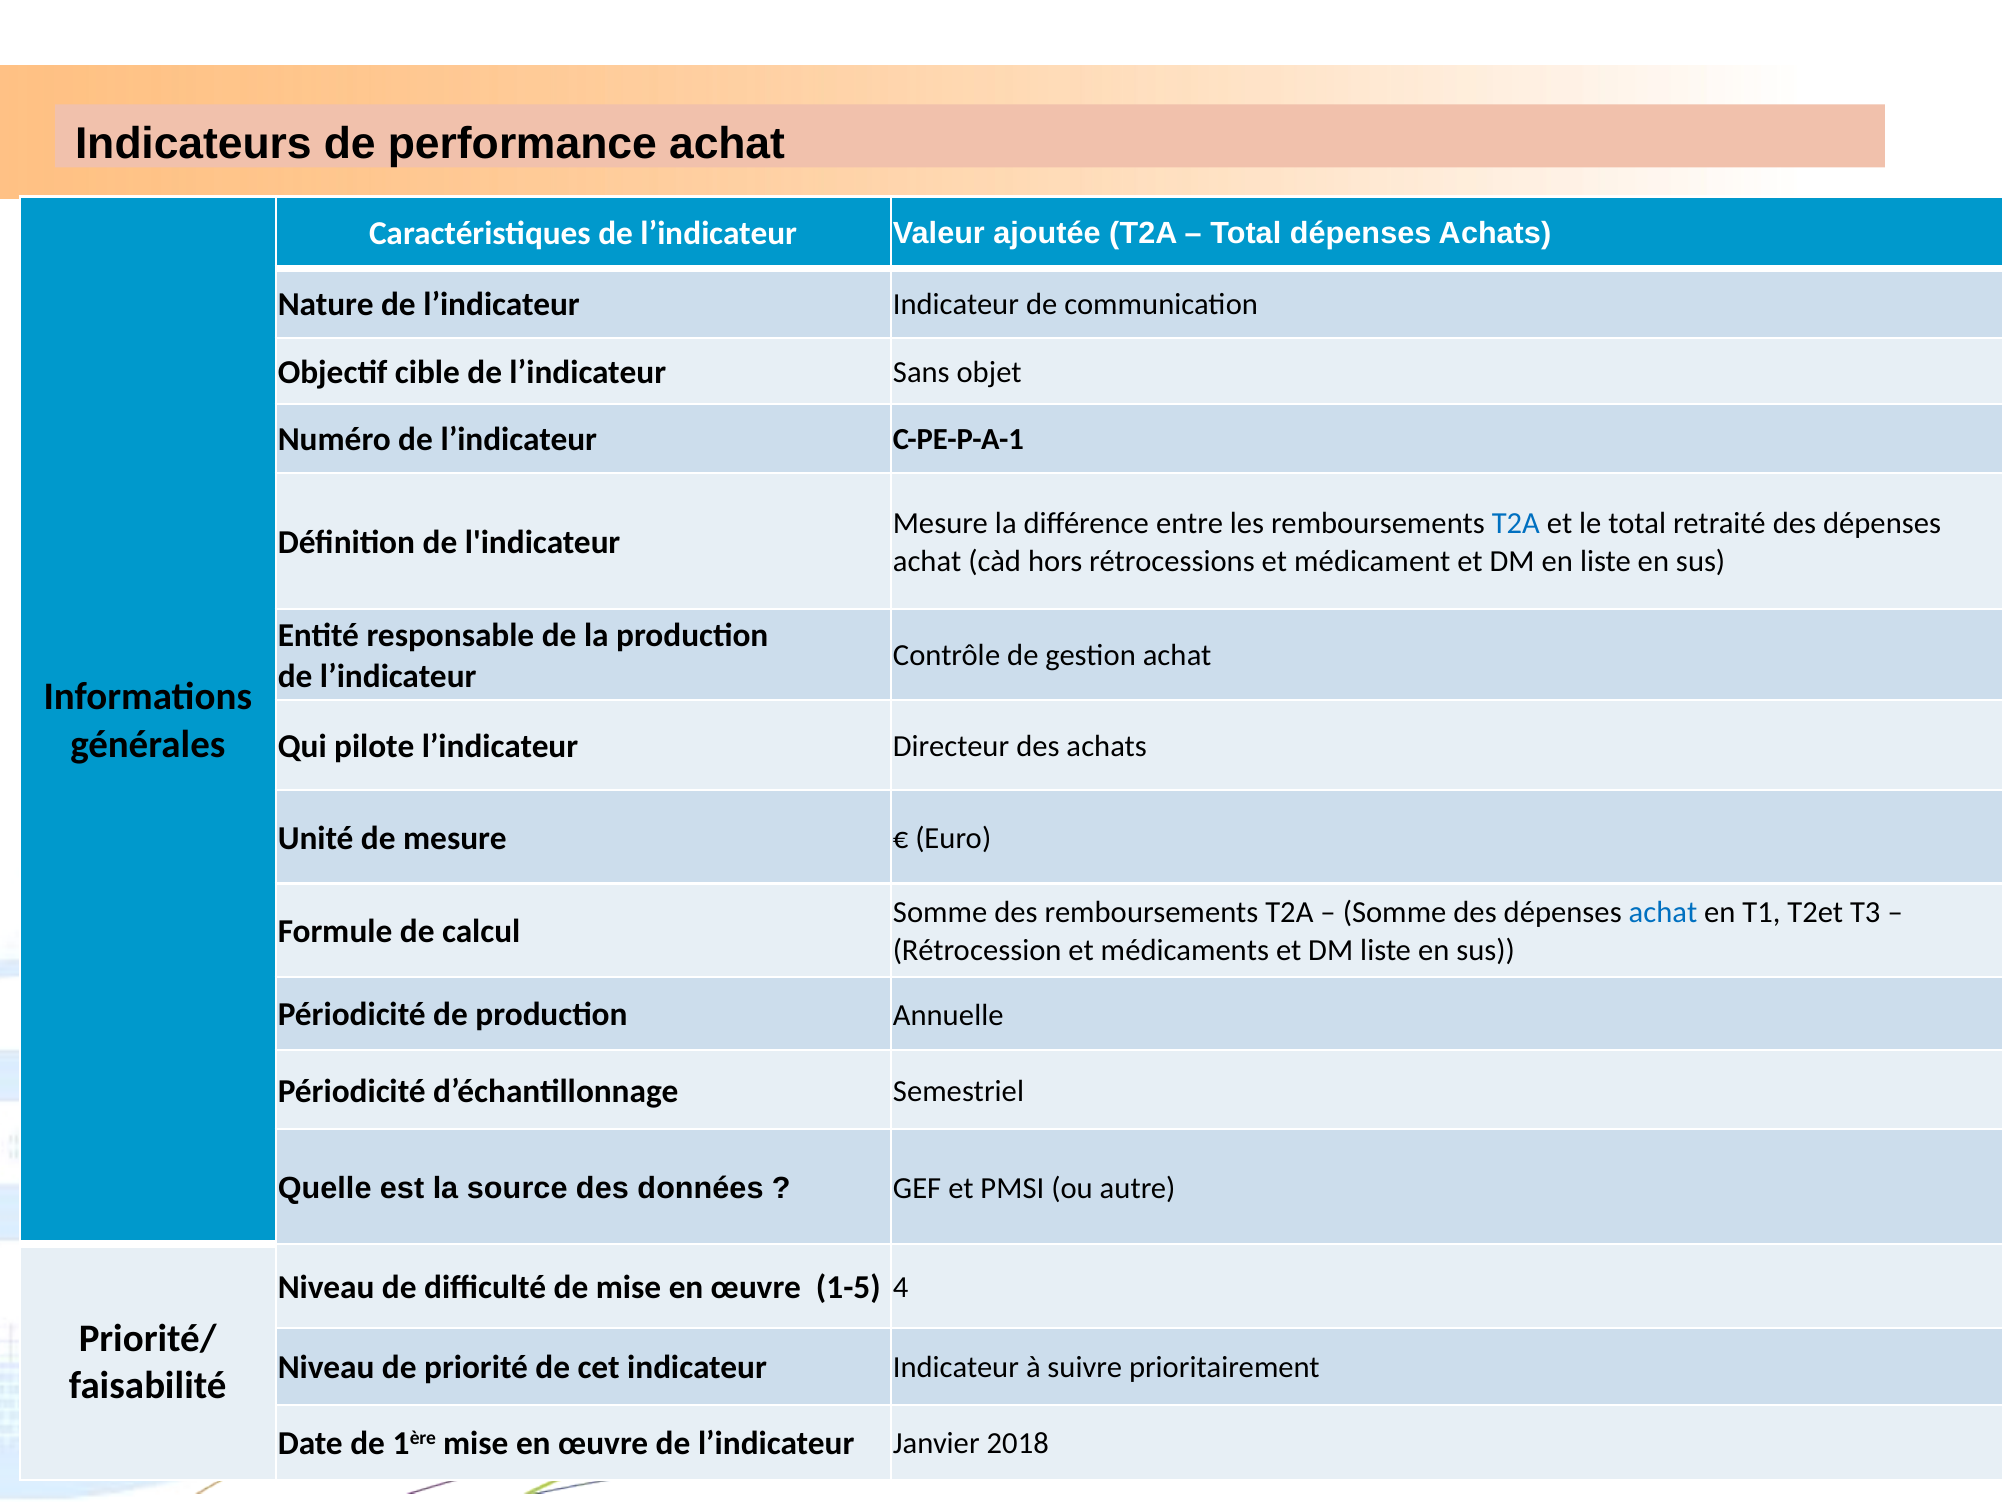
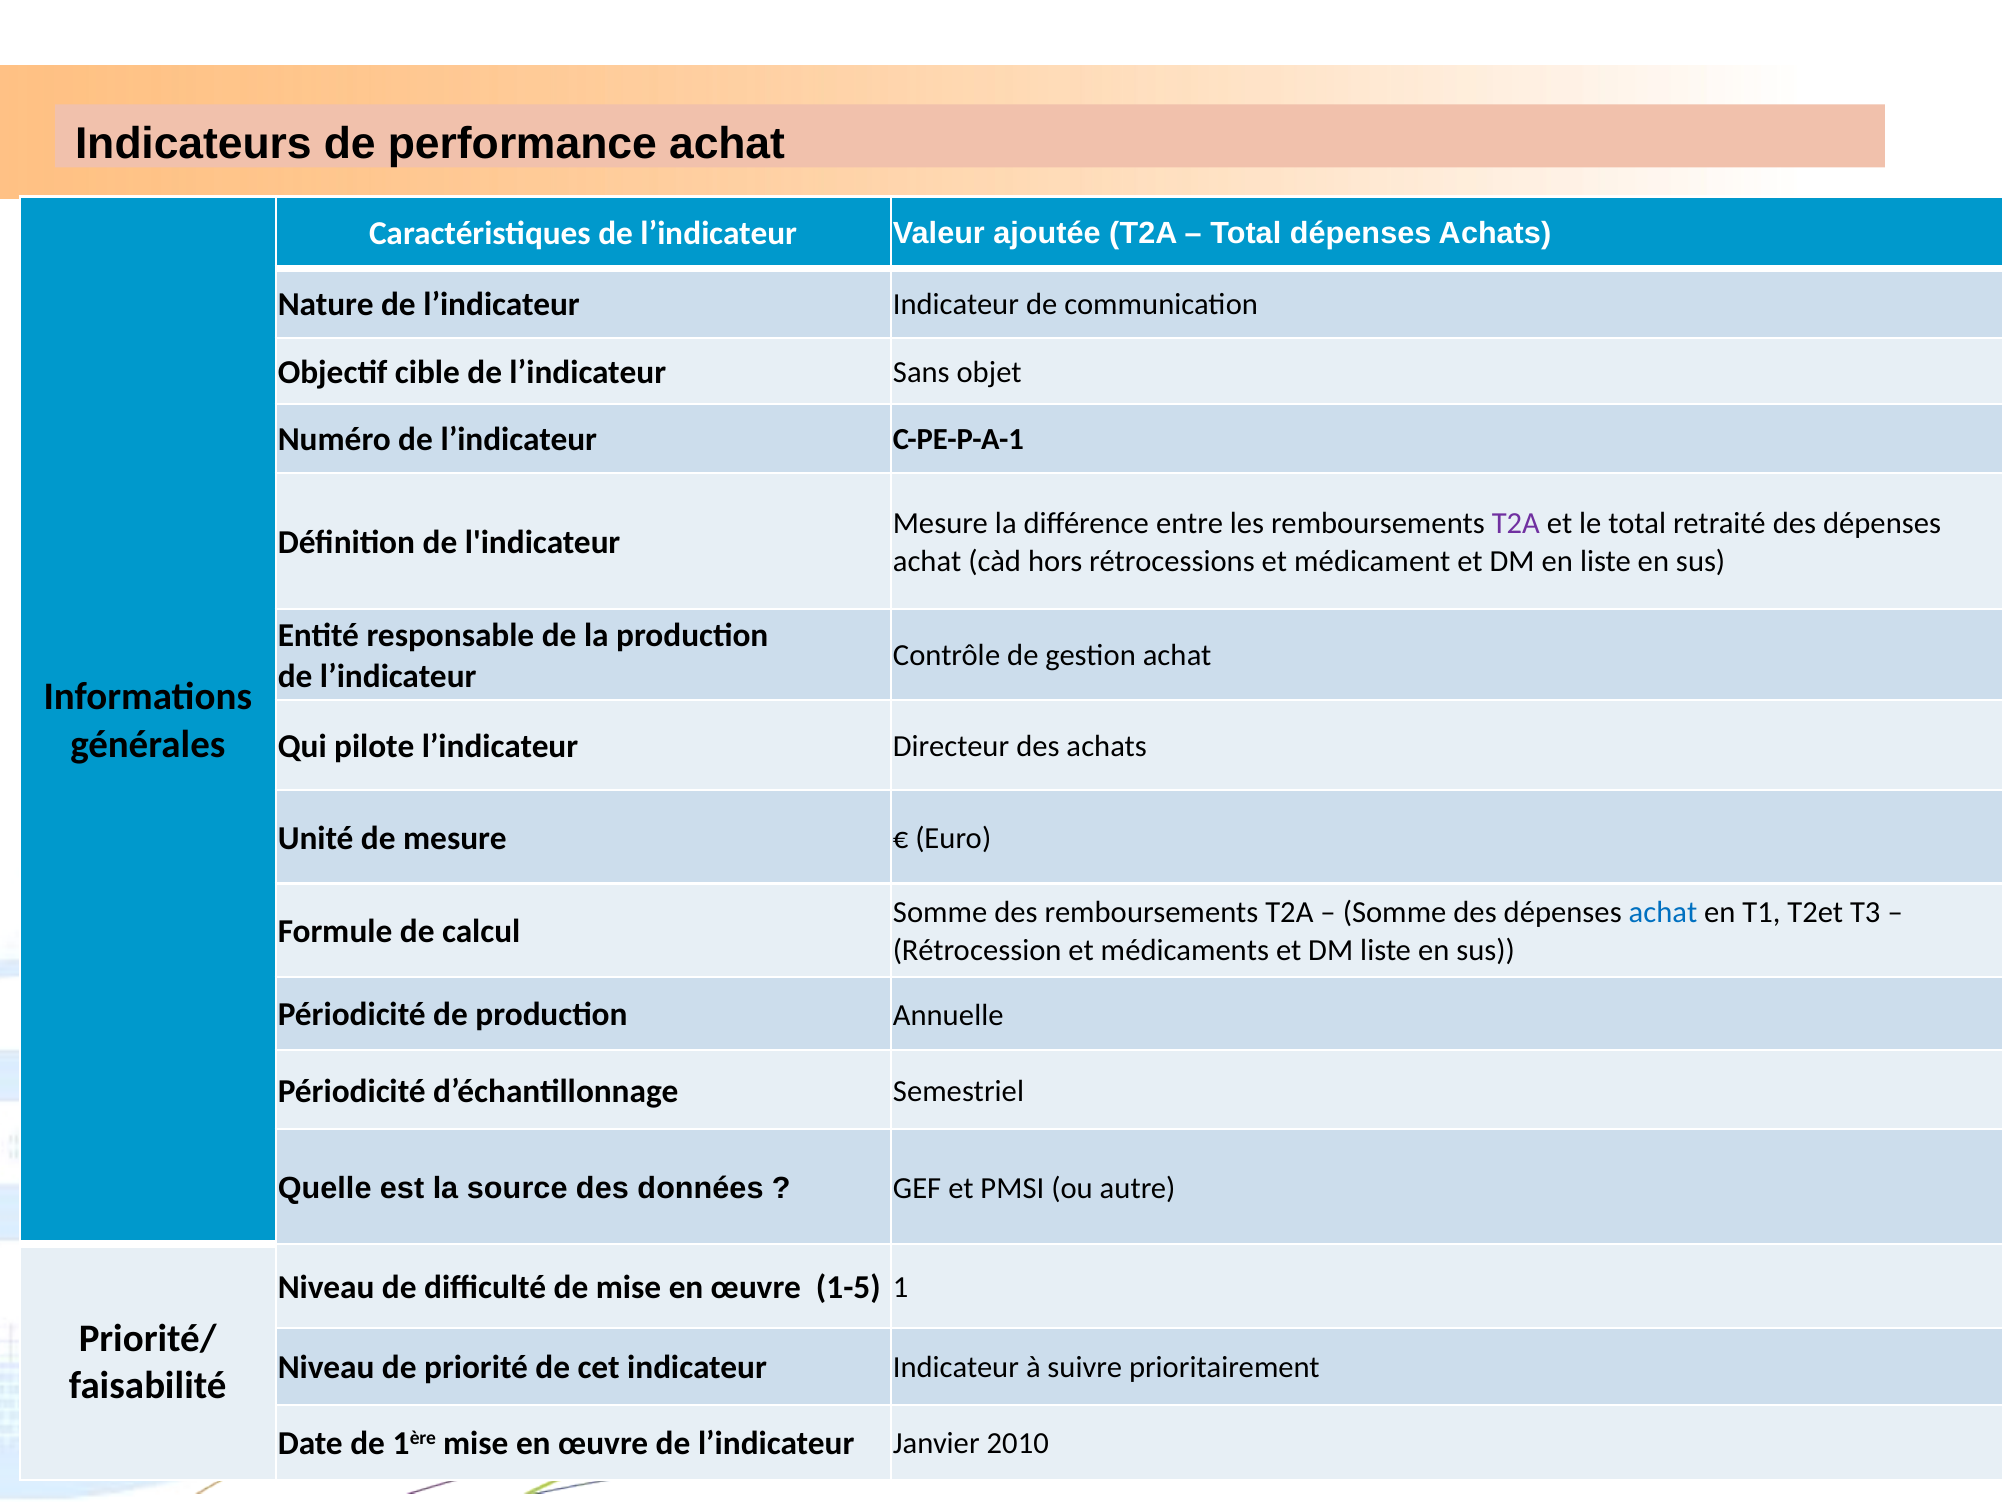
T2A at (1516, 523) colour: blue -> purple
4: 4 -> 1
2018: 2018 -> 2010
